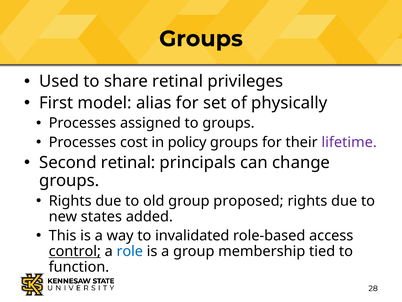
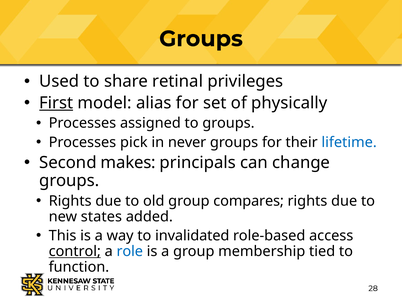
First underline: none -> present
cost: cost -> pick
policy: policy -> never
lifetime colour: purple -> blue
Second retinal: retinal -> makes
proposed: proposed -> compares
